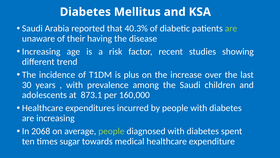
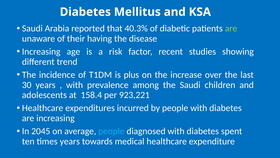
873.1: 873.1 -> 158.4
160,000: 160,000 -> 923,221
2068: 2068 -> 2045
people at (111, 131) colour: light green -> light blue
times sugar: sugar -> years
